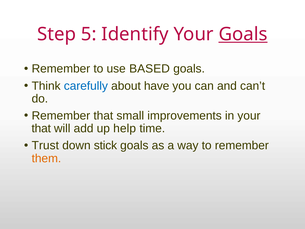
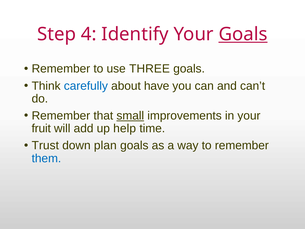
5: 5 -> 4
BASED: BASED -> THREE
small underline: none -> present
that at (41, 128): that -> fruit
stick: stick -> plan
them colour: orange -> blue
